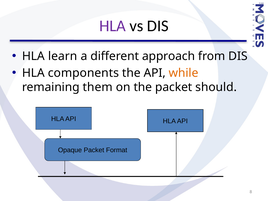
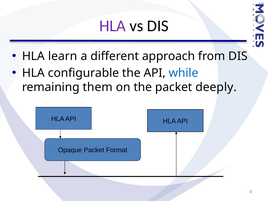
components: components -> configurable
while colour: orange -> blue
should: should -> deeply
